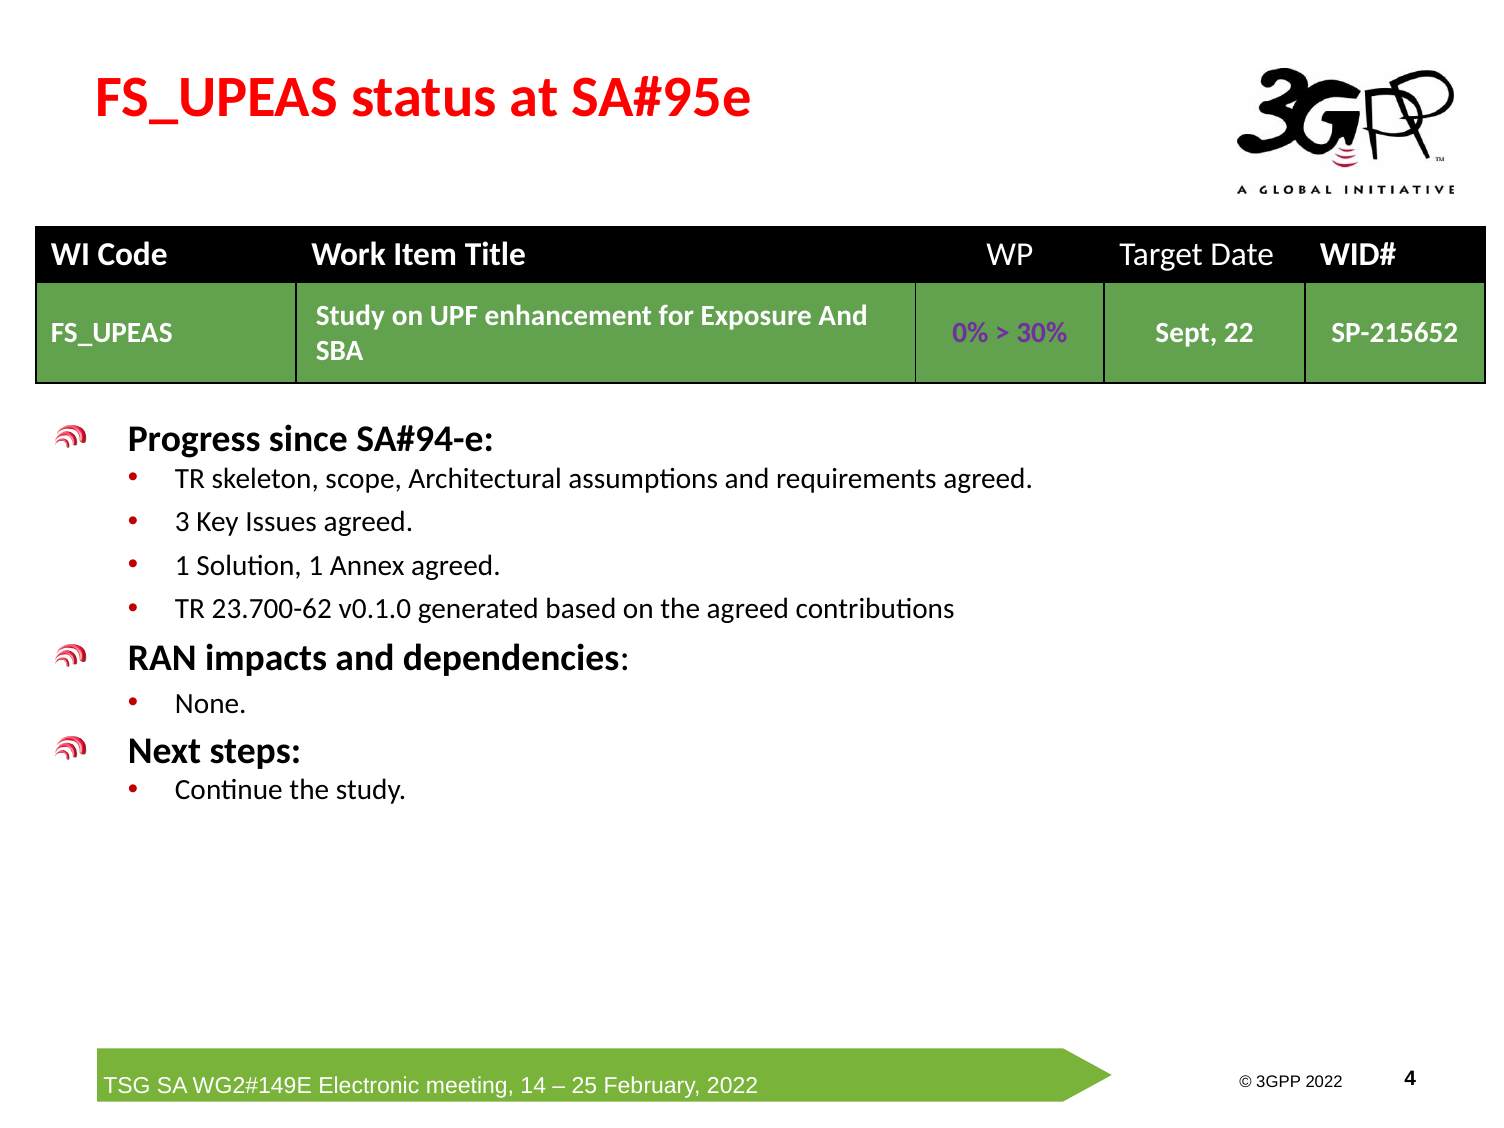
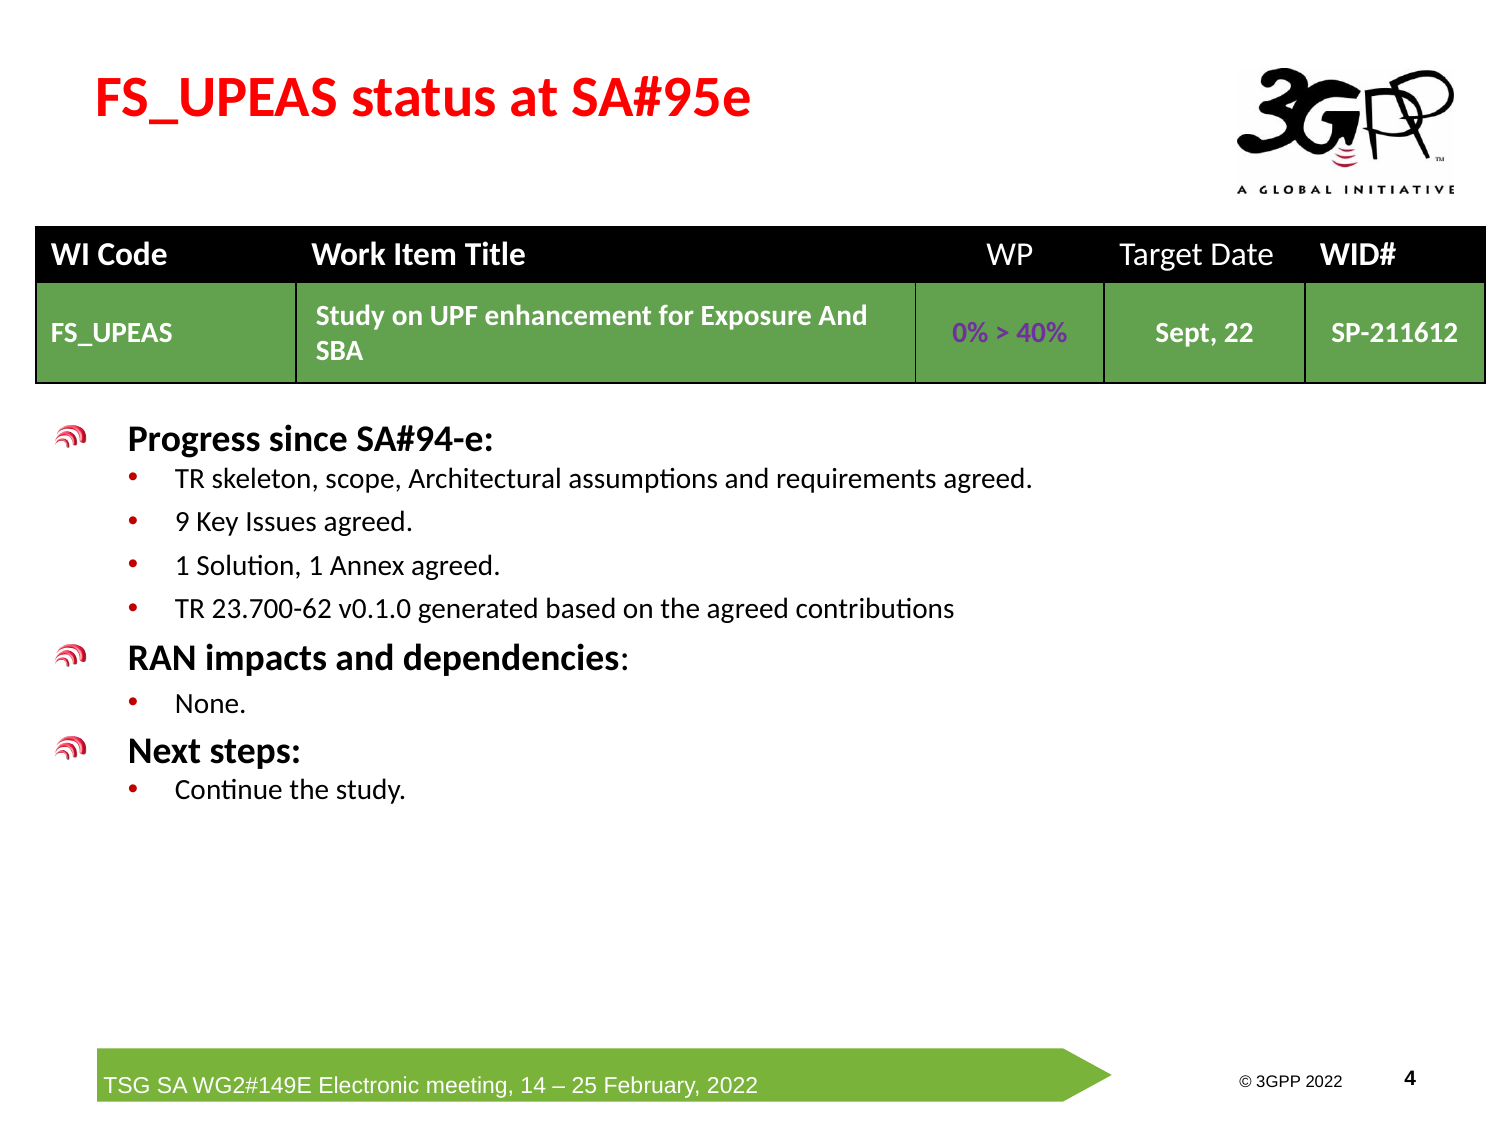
30%: 30% -> 40%
SP-215652: SP-215652 -> SP-211612
3: 3 -> 9
